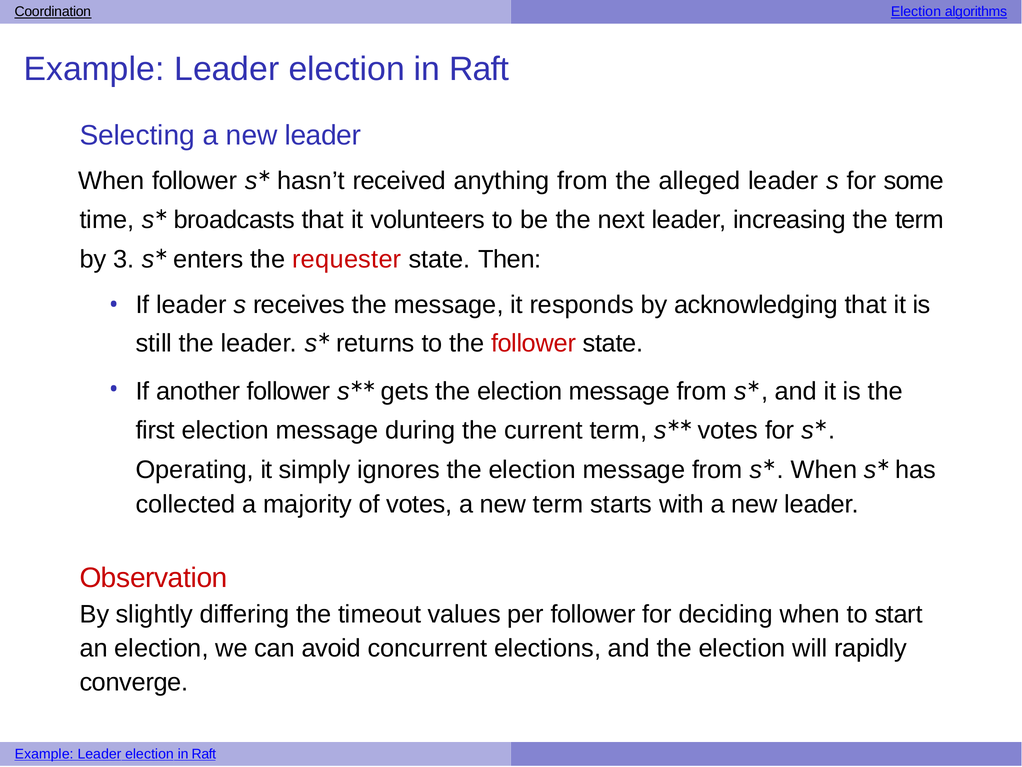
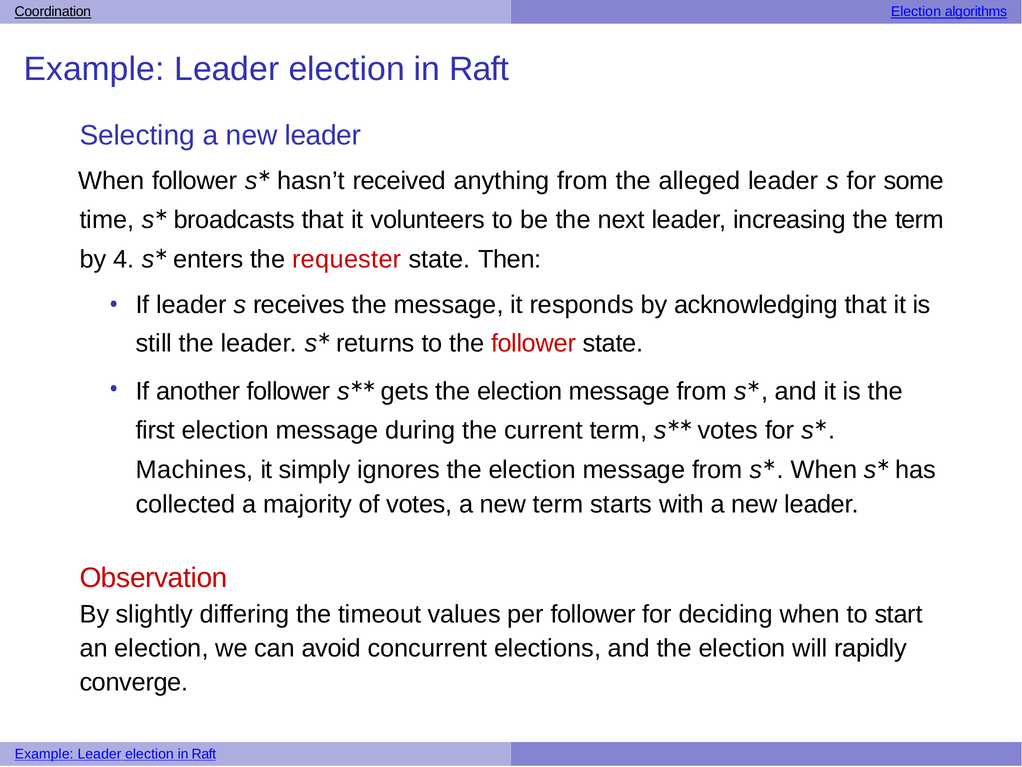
3: 3 -> 4
Operating: Operating -> Machines
